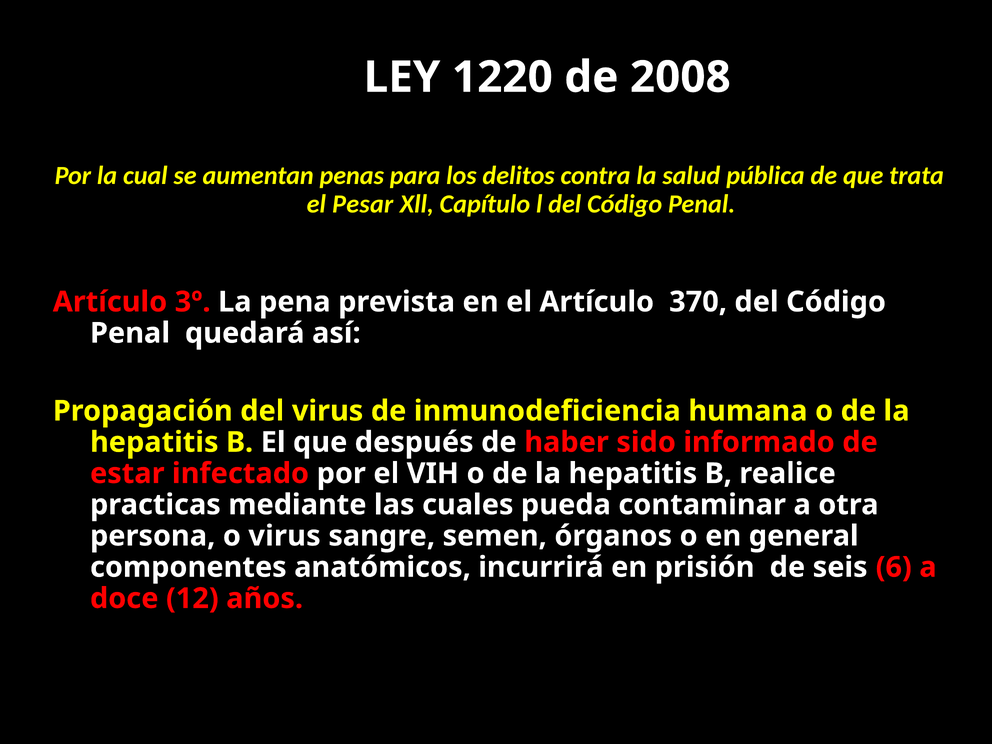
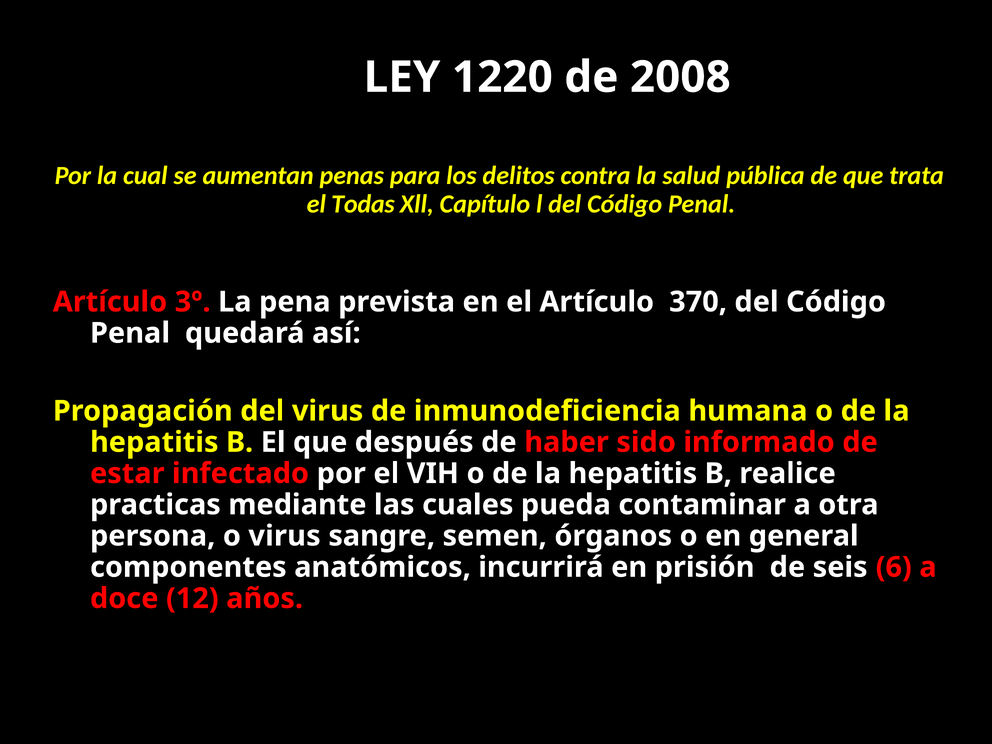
Pesar: Pesar -> Todas
